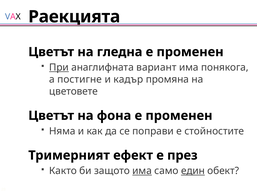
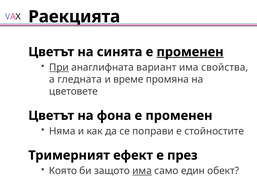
гледна: гледна -> синята
променен at (190, 52) underline: none -> present
понякога: понякога -> свойства
постигне: постигне -> гледната
кадър: кадър -> време
Както: Както -> Която
един underline: present -> none
